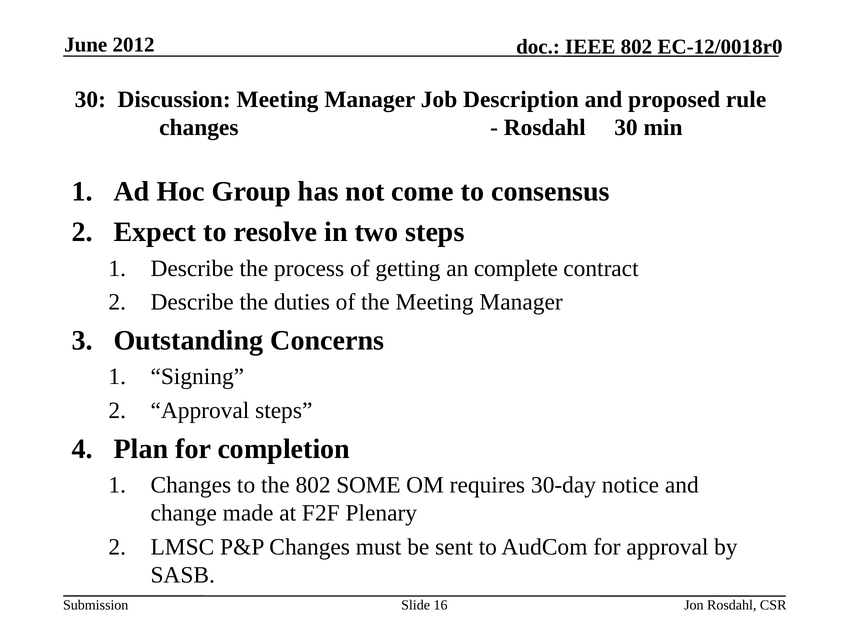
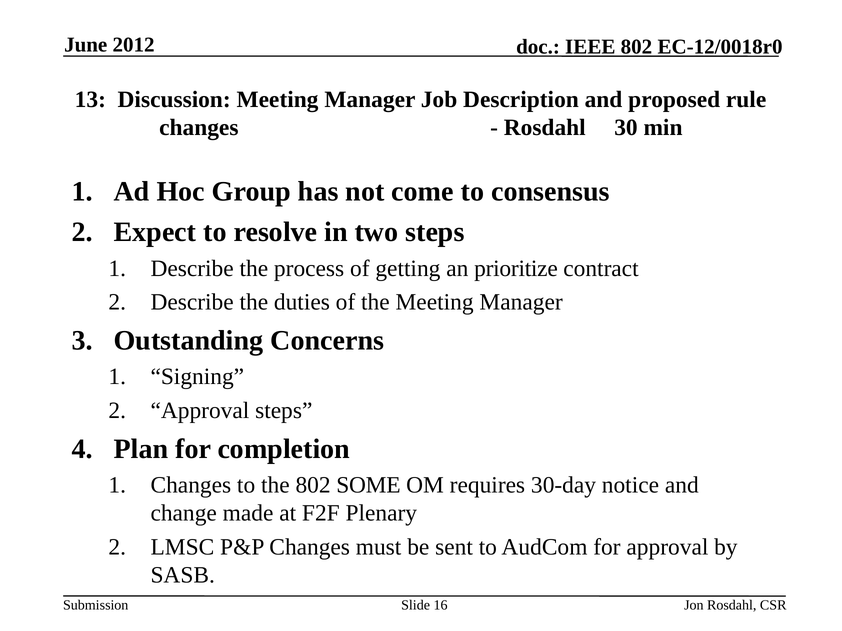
30 at (90, 100): 30 -> 13
complete: complete -> prioritize
